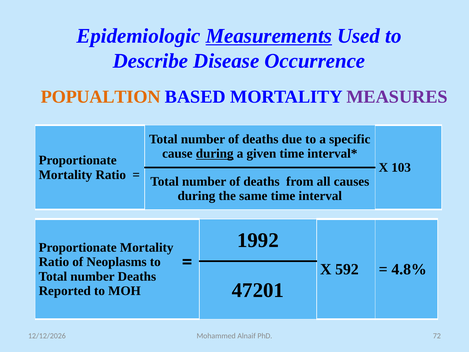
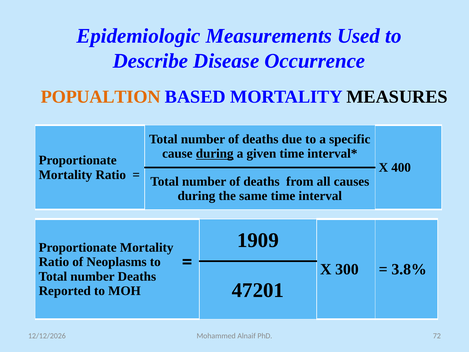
Measurements underline: present -> none
MEASURES colour: purple -> black
103: 103 -> 400
1992: 1992 -> 1909
592: 592 -> 300
4.8%: 4.8% -> 3.8%
